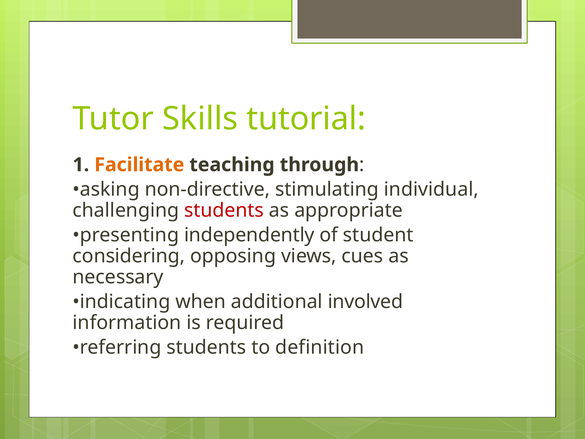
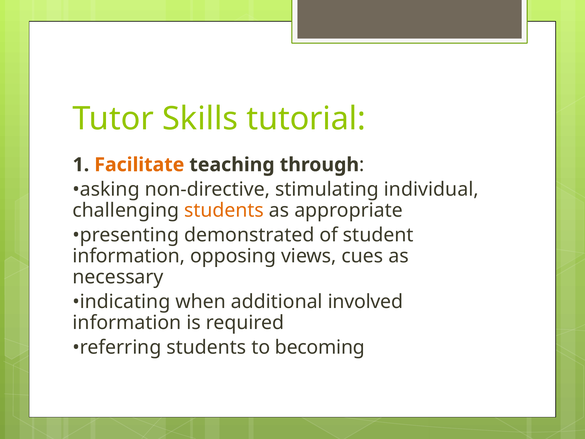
students at (224, 210) colour: red -> orange
independently: independently -> demonstrated
considering at (129, 256): considering -> information
definition: definition -> becoming
